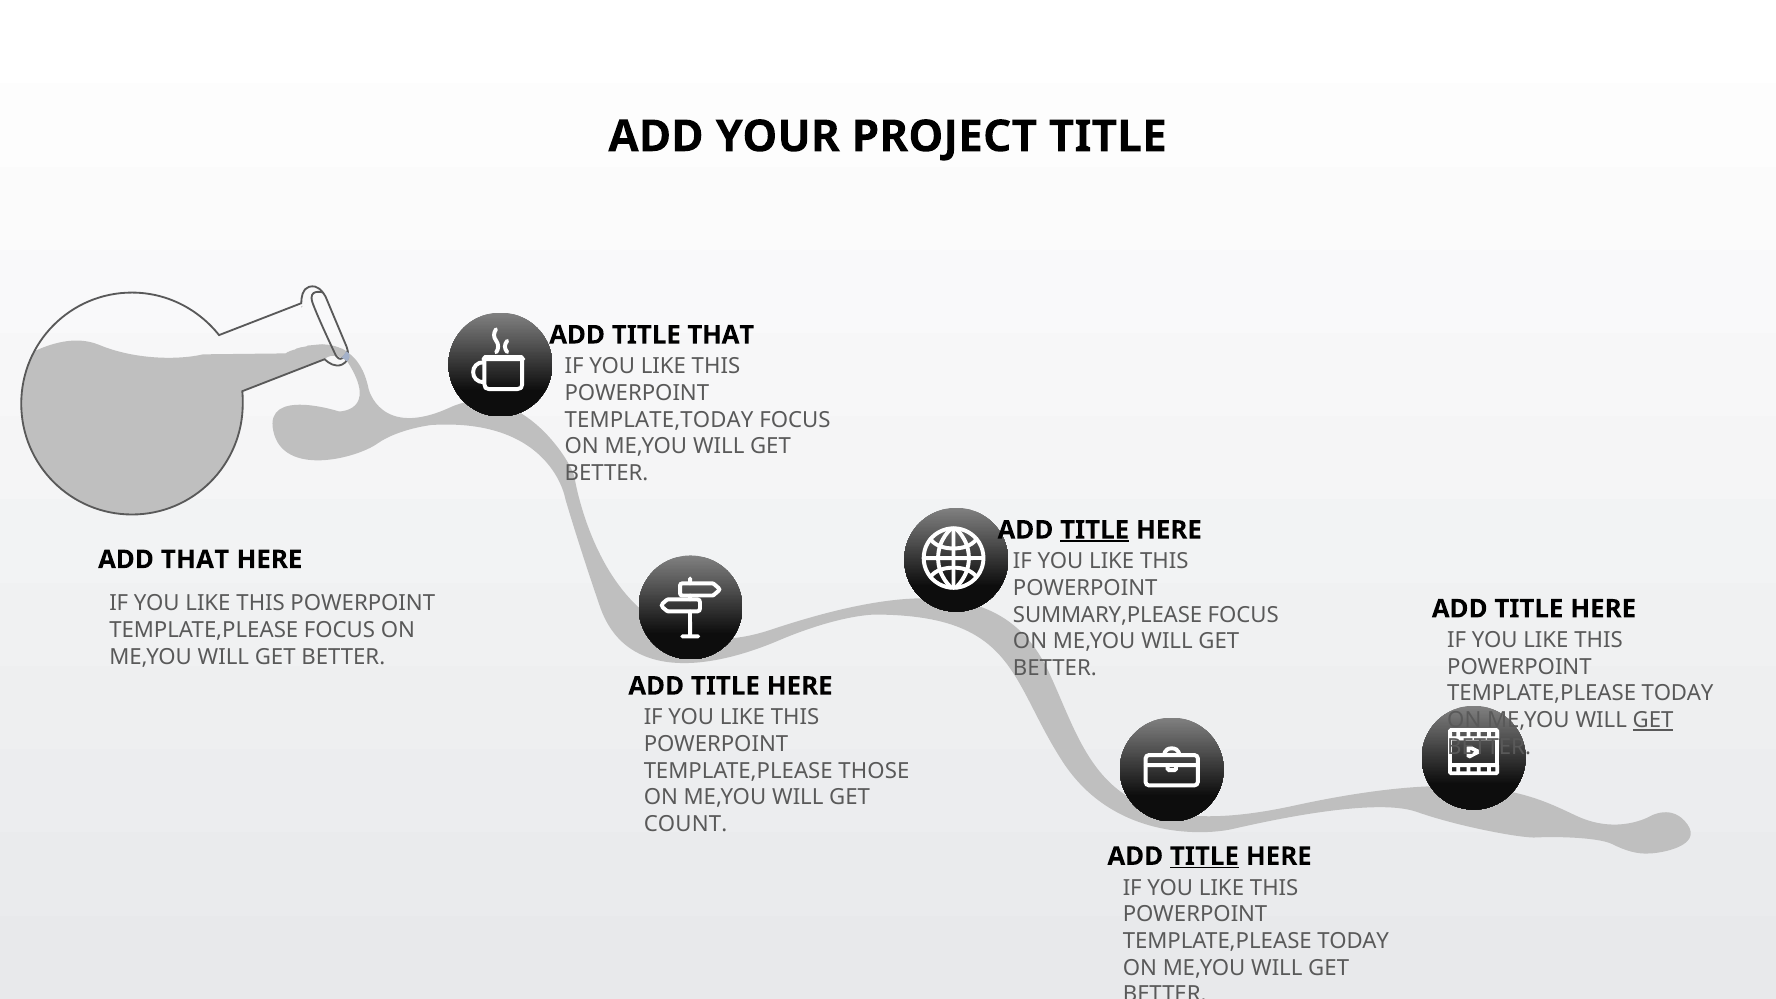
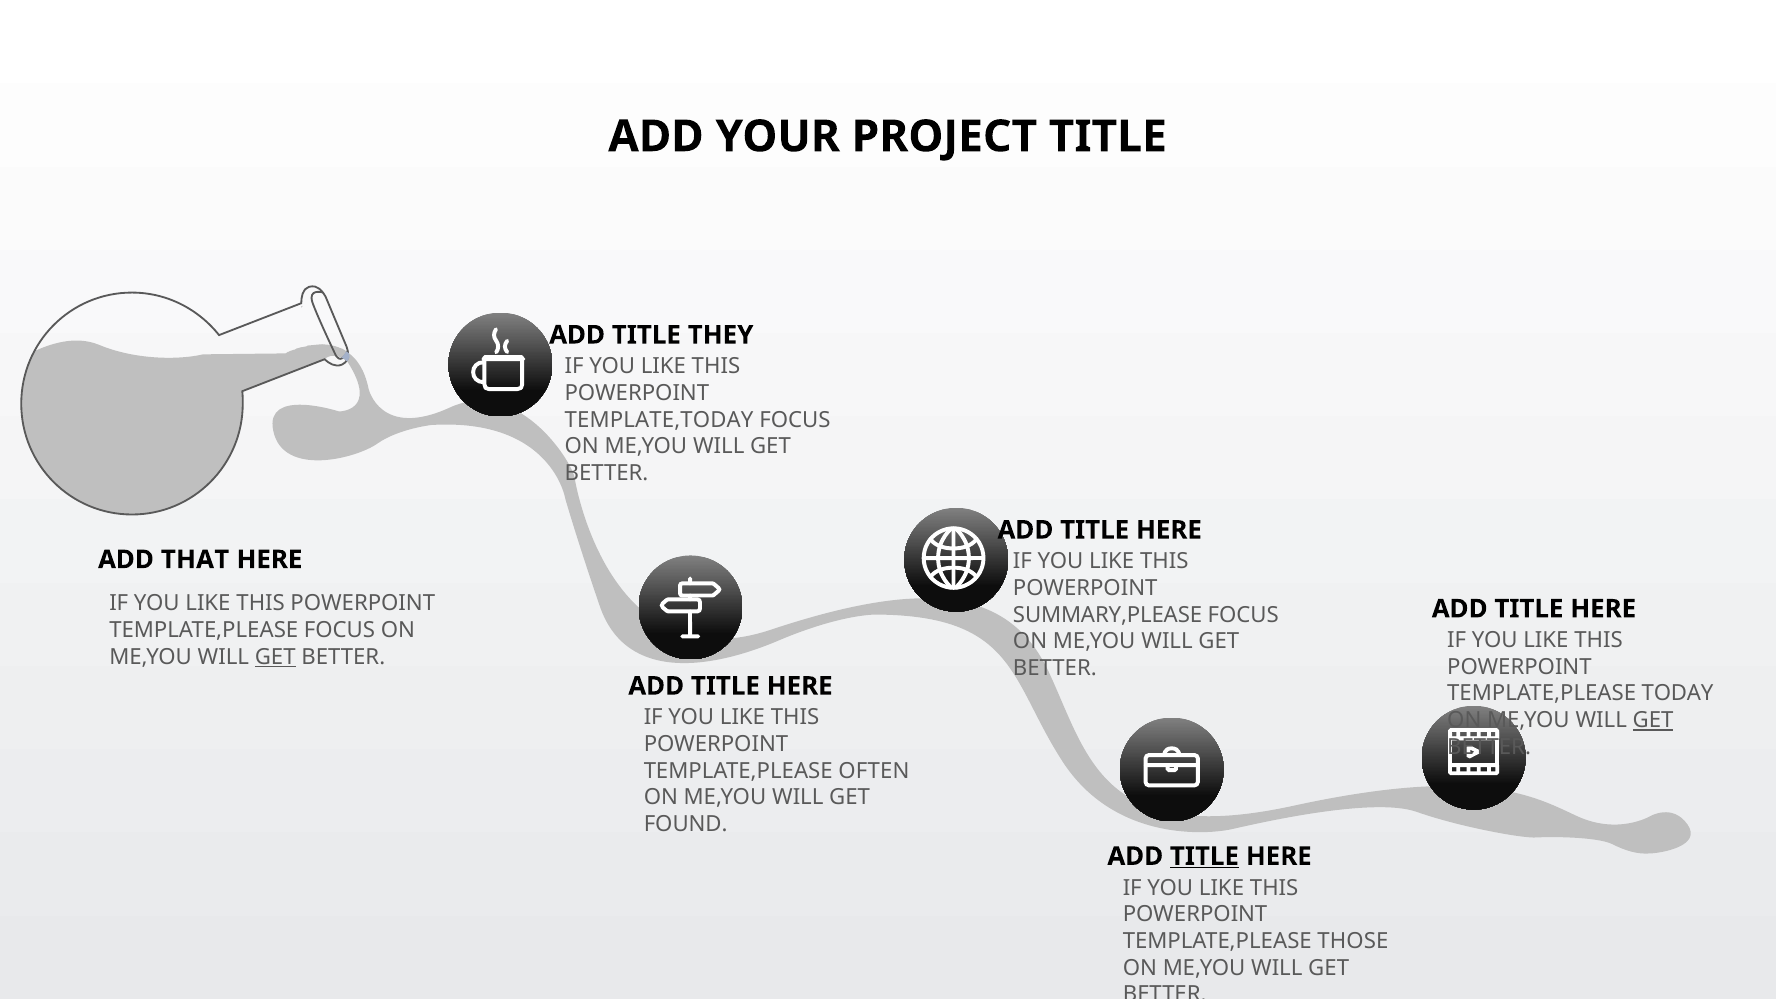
TITLE THAT: THAT -> THEY
TITLE at (1095, 530) underline: present -> none
GET at (275, 657) underline: none -> present
THOSE: THOSE -> OFTEN
COUNT: COUNT -> FOUND
TODAY at (1353, 941): TODAY -> THOSE
